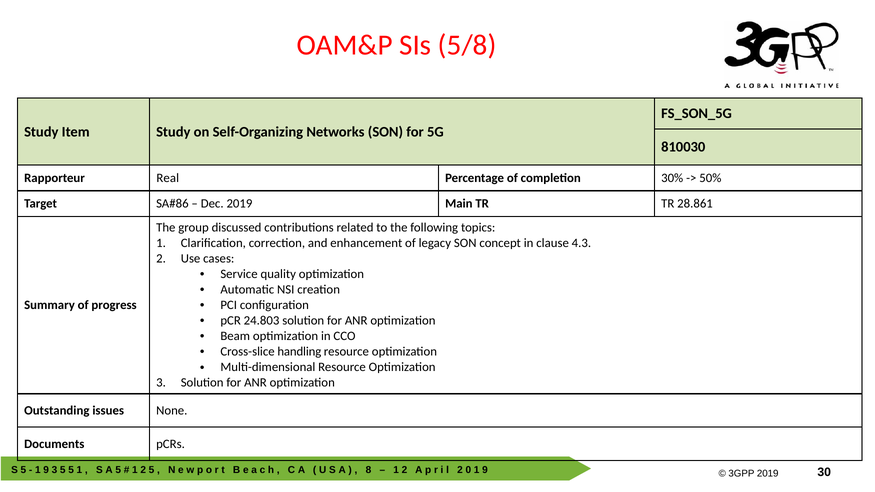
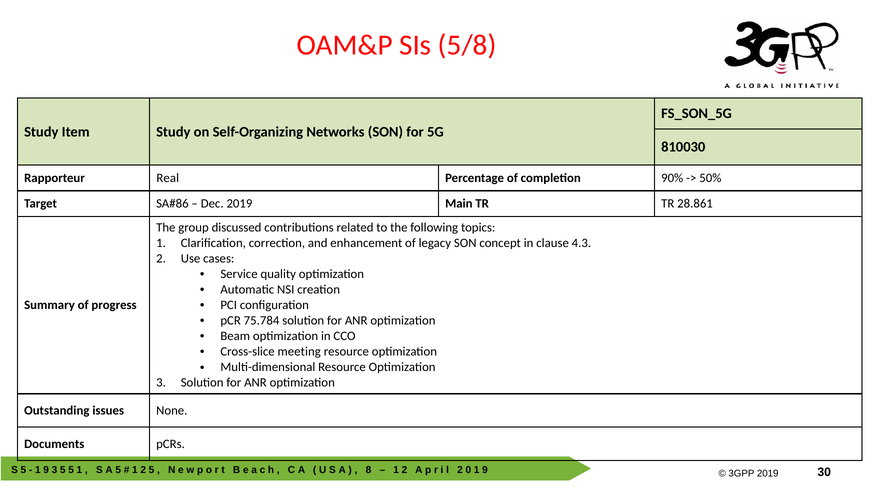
30%: 30% -> 90%
24.803: 24.803 -> 75.784
handling: handling -> meeting
